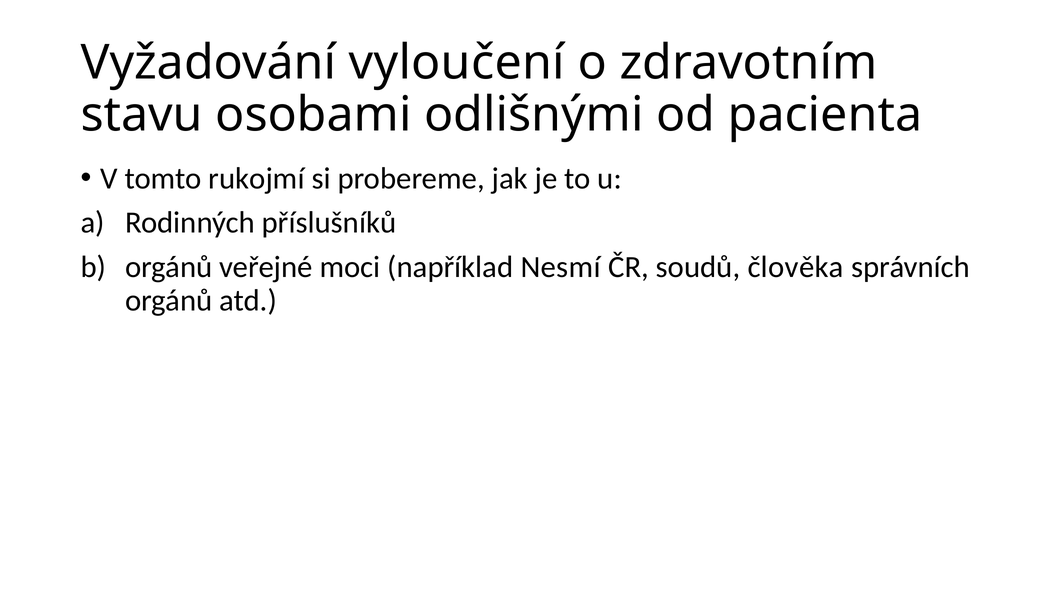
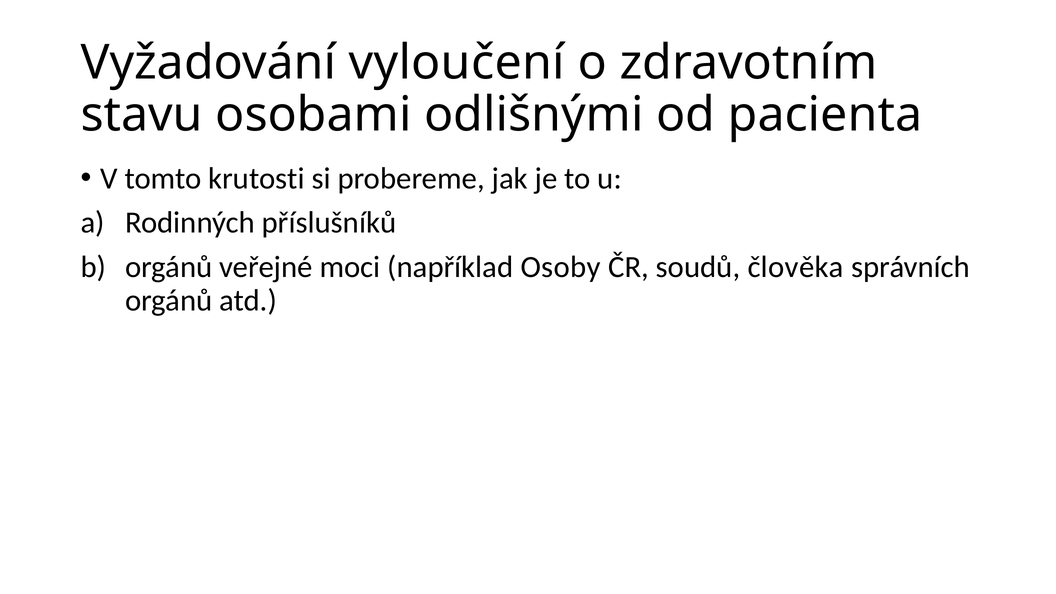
rukojmí: rukojmí -> krutosti
Nesmí: Nesmí -> Osoby
